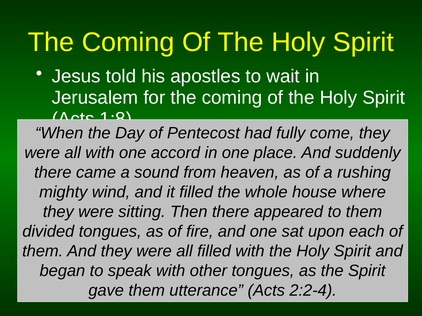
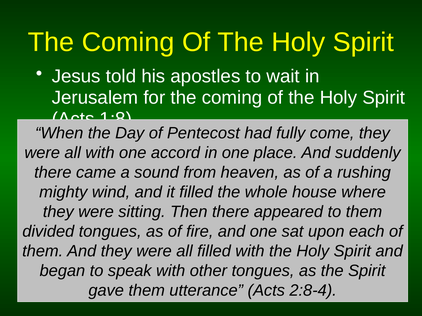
2:2-4: 2:2-4 -> 2:8-4
